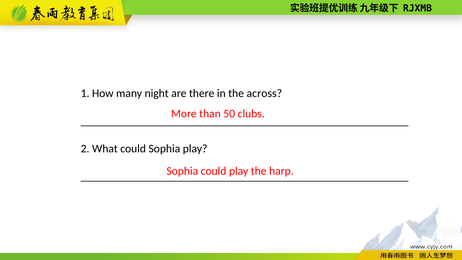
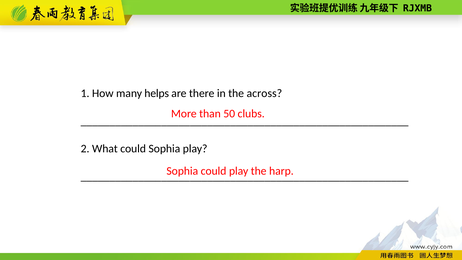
night: night -> helps
